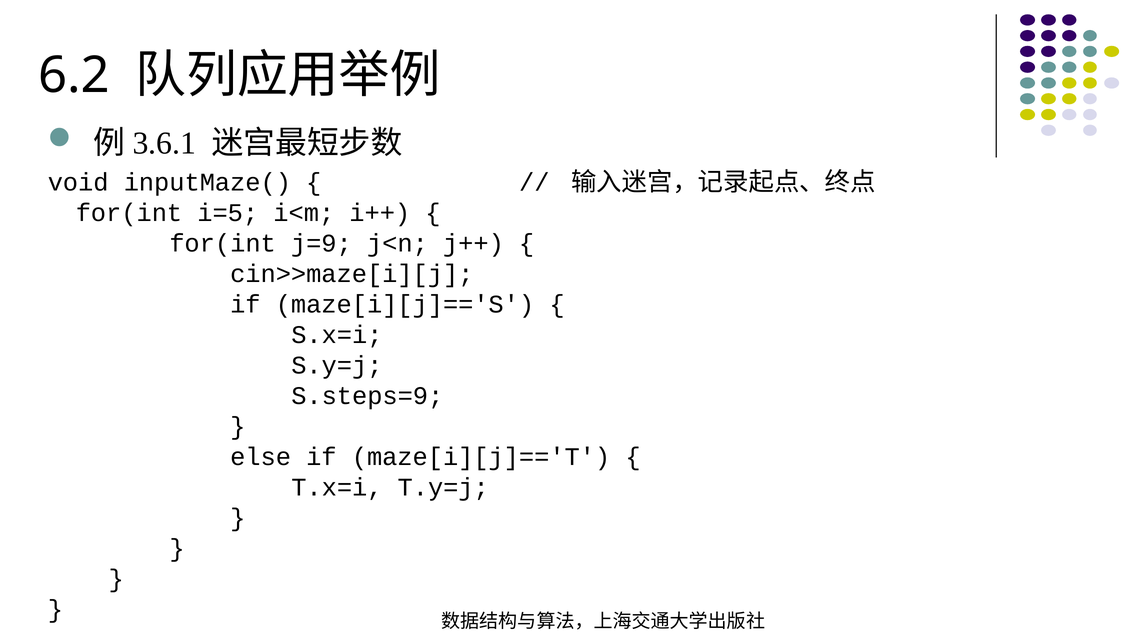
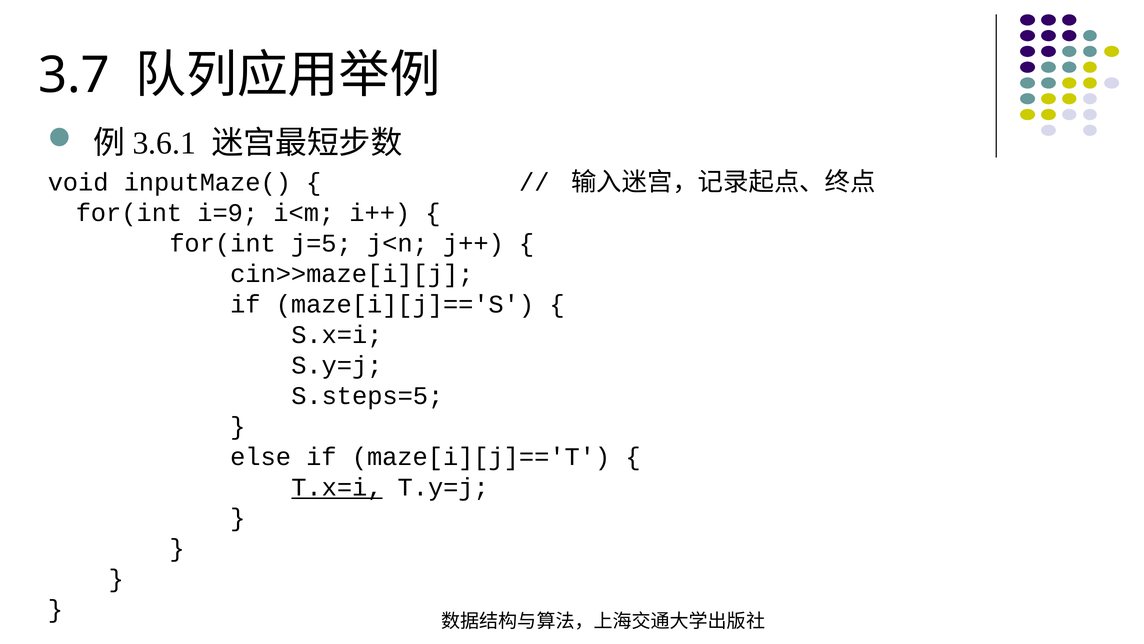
6.2: 6.2 -> 3.7
i=5: i=5 -> i=9
j=9: j=9 -> j=5
S.steps=9: S.steps=9 -> S.steps=5
T.x=i underline: none -> present
